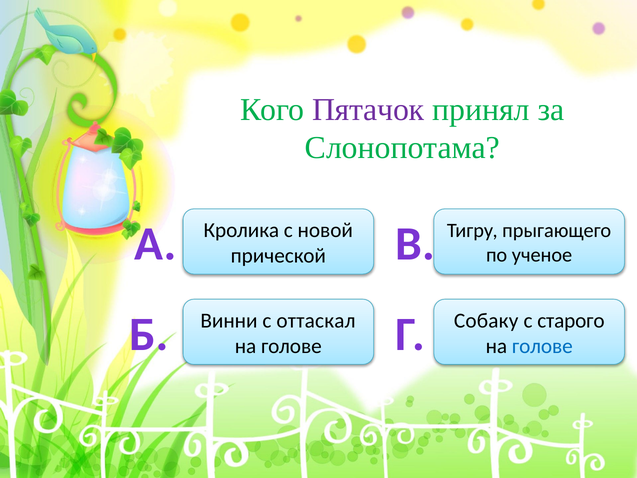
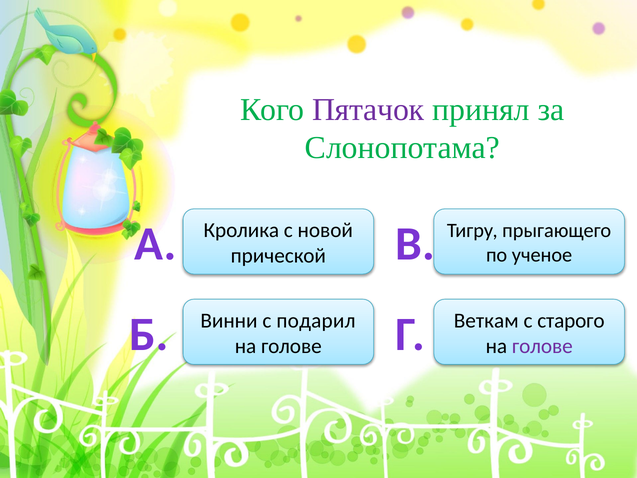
оттаскал: оттаскал -> подарил
Собаку: Собаку -> Веткам
голове at (542, 346) colour: blue -> purple
